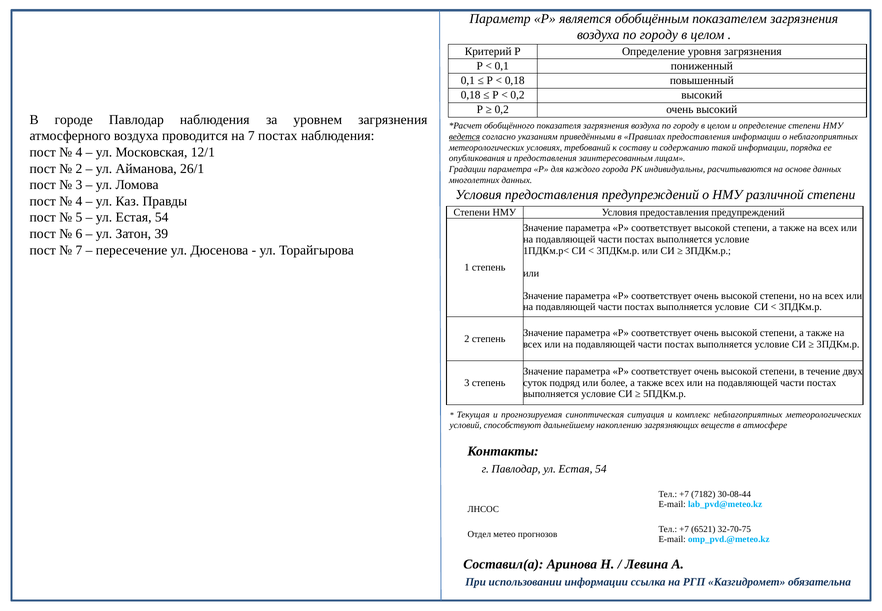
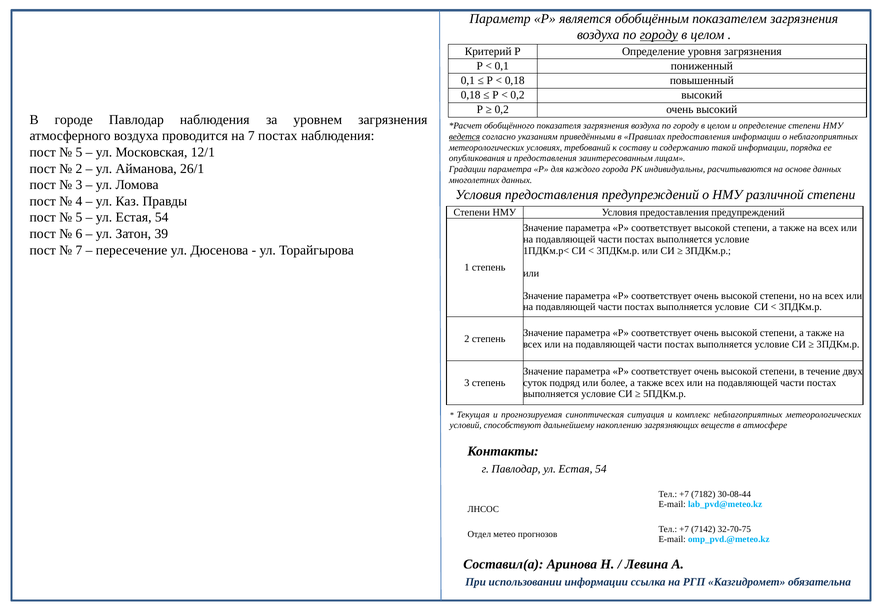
городу at (659, 35) underline: none -> present
4 at (79, 152): 4 -> 5
6521: 6521 -> 7142
